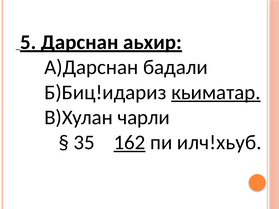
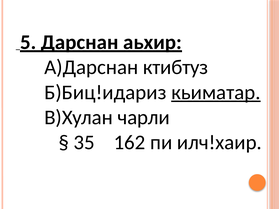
бадали: бадали -> ктибтуз
162 underline: present -> none
илч!хьуб: илч!хьуб -> илч!хаир
